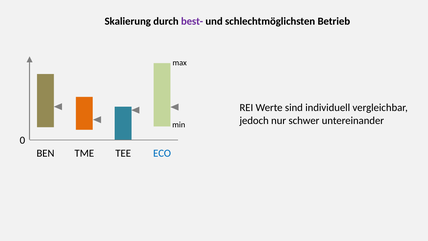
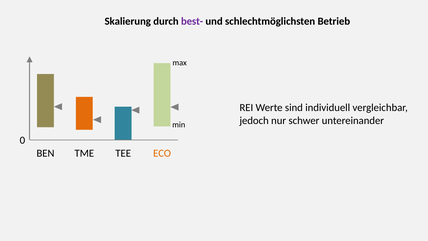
ECO colour: blue -> orange
